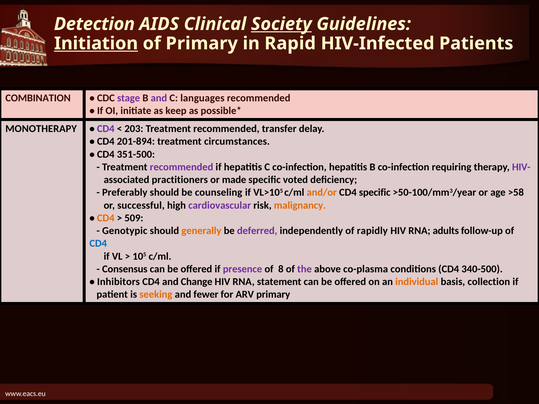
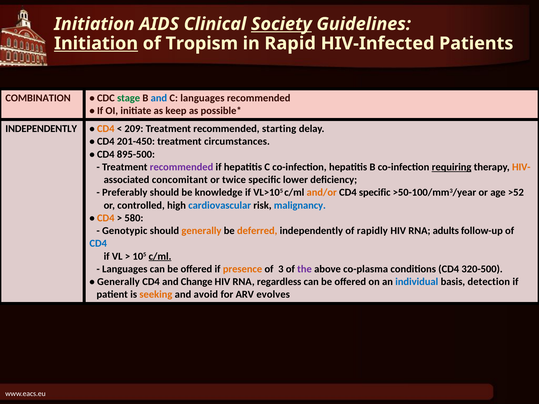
Detection at (94, 24): Detection -> Initiation
of Primary: Primary -> Tropism
stage colour: purple -> green
and at (159, 98) colour: purple -> blue
MONOTHERAPY at (41, 129): MONOTHERAPY -> INDEPENDENTLY
CD4 at (106, 129) colour: purple -> orange
203: 203 -> 209
transfer: transfer -> starting
201-894: 201-894 -> 201-450
351-500: 351-500 -> 895-500
requiring underline: none -> present
HIV- colour: purple -> orange
practitioners: practitioners -> concomitant
made: made -> twice
voted: voted -> lower
counseling: counseling -> knowledge
>58: >58 -> >52
successful: successful -> controlled
cardiovascular colour: purple -> blue
malignancy colour: orange -> blue
509: 509 -> 580
deferred colour: purple -> orange
c/ml at (160, 256) underline: none -> present
Consensus at (125, 269): Consensus -> Languages
presence colour: purple -> orange
8: 8 -> 3
340-500: 340-500 -> 320-500
Inhibitors at (118, 282): Inhibitors -> Generally
statement: statement -> regardless
individual colour: orange -> blue
collection: collection -> detection
fewer: fewer -> avoid
ARV primary: primary -> evolves
